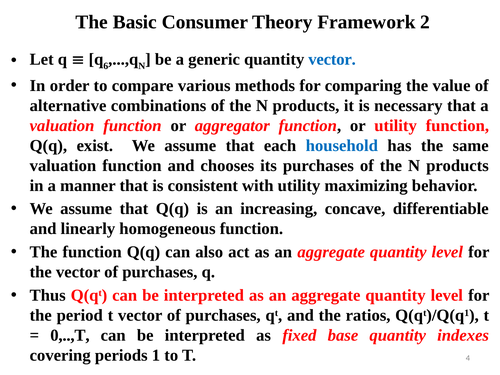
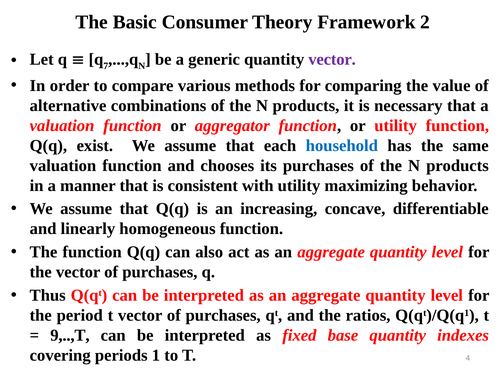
6: 6 -> 7
vector at (332, 59) colour: blue -> purple
0,..,T: 0,..,T -> 9,..,T
